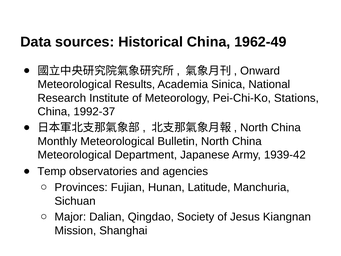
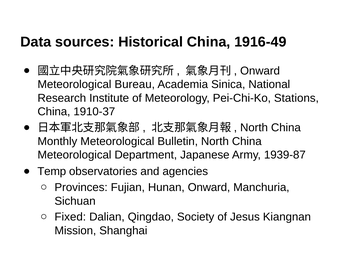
1962-49: 1962-49 -> 1916-49
Results: Results -> Bureau
1992-37: 1992-37 -> 1910-37
1939-42: 1939-42 -> 1939-87
Hunan Latitude: Latitude -> Onward
Major: Major -> Fixed
